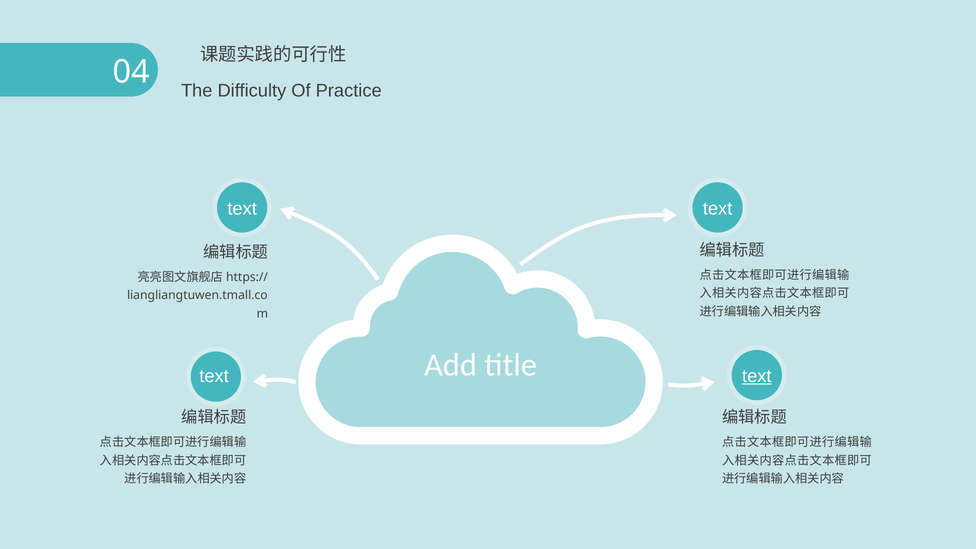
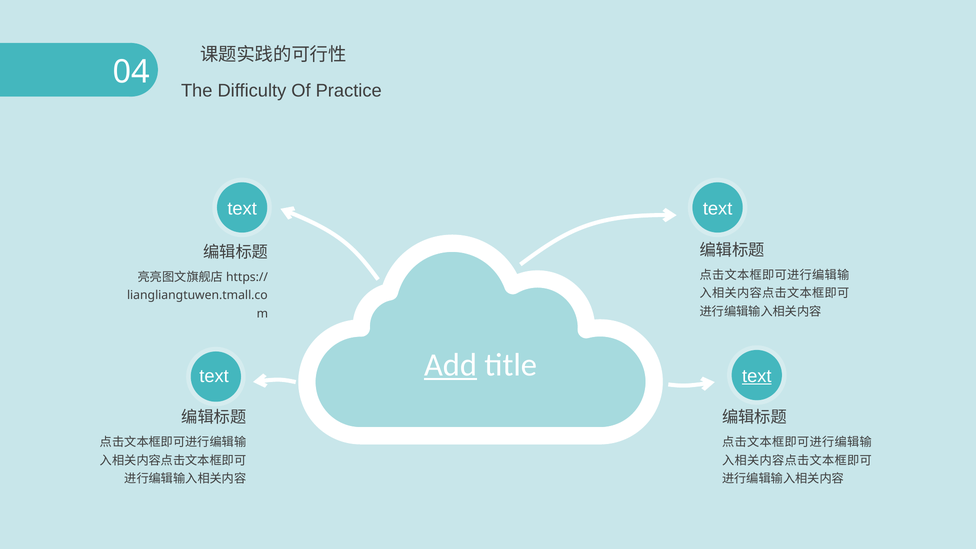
Add underline: none -> present
